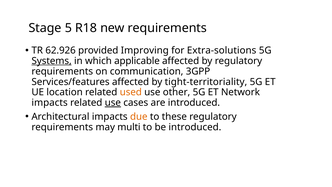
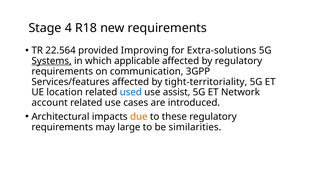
5: 5 -> 4
62.926: 62.926 -> 22.564
used colour: orange -> blue
other: other -> assist
impacts at (50, 103): impacts -> account
use at (113, 103) underline: present -> none
multi: multi -> large
be introduced: introduced -> similarities
